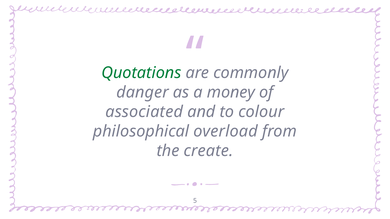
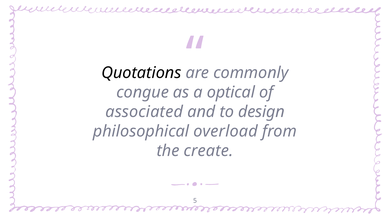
Quotations colour: green -> black
danger: danger -> congue
money: money -> optical
colour: colour -> design
